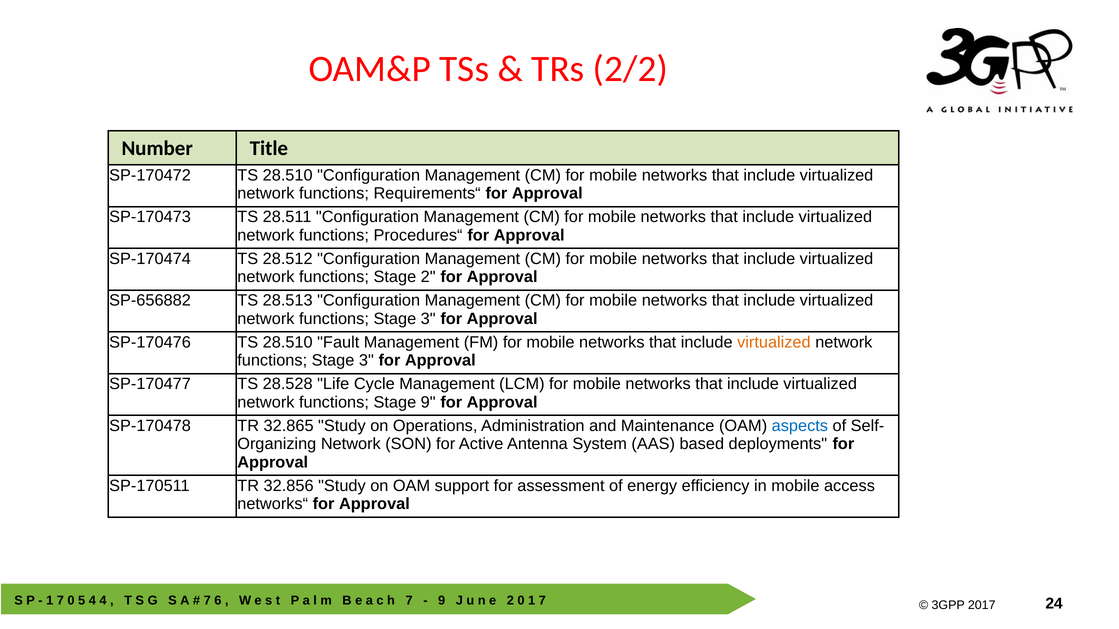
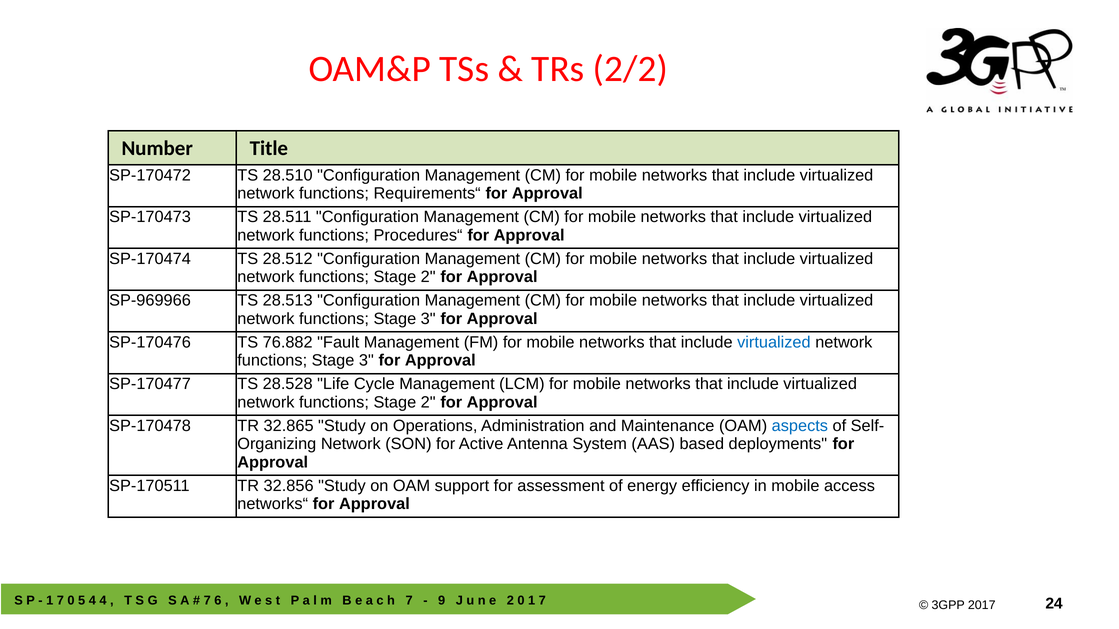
SP-656882: SP-656882 -> SP-969966
SP-170476 TS 28.510: 28.510 -> 76.882
virtualized at (774, 342) colour: orange -> blue
9 at (428, 403): 9 -> 2
